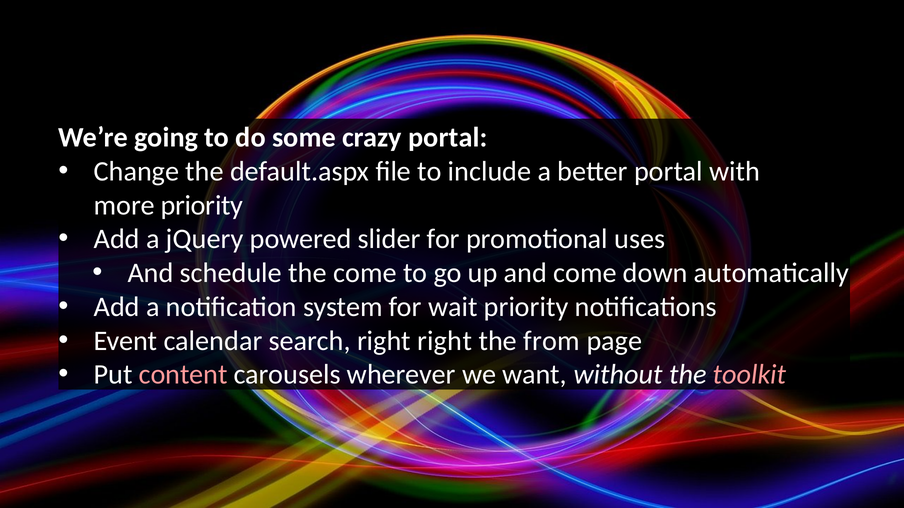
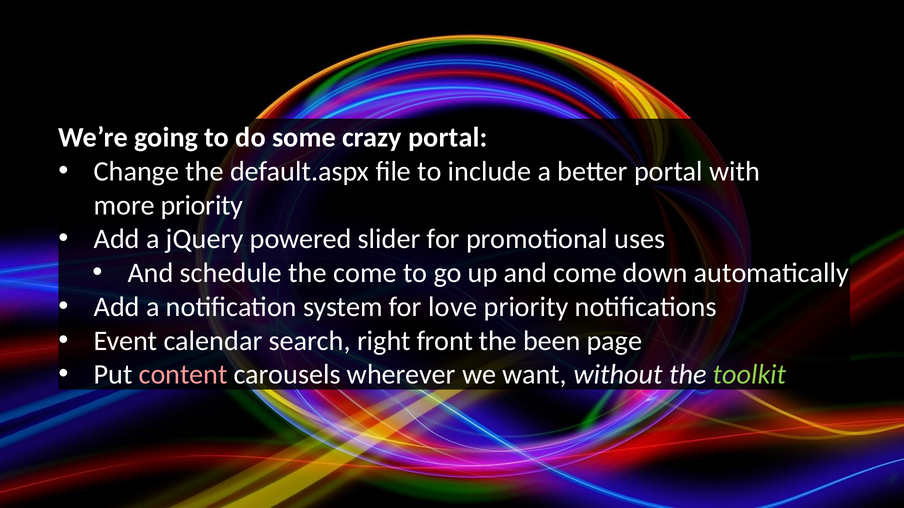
wait: wait -> love
right right: right -> front
from: from -> been
toolkit colour: pink -> light green
